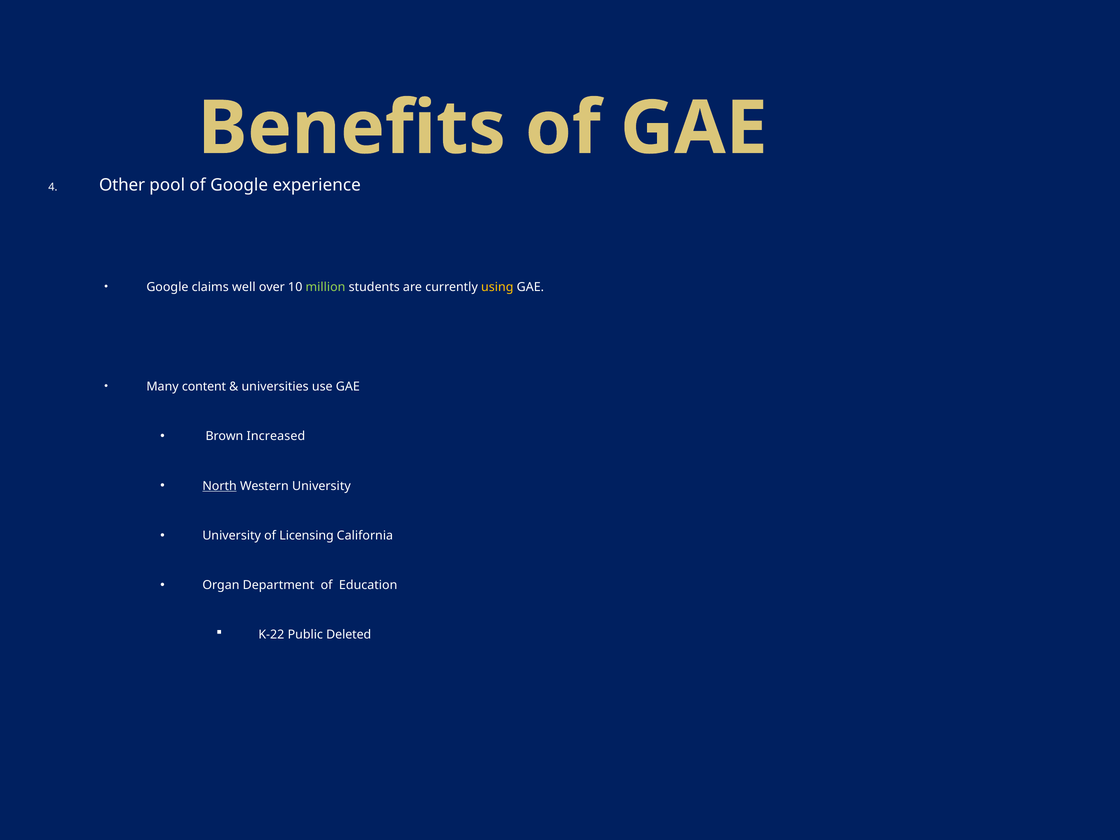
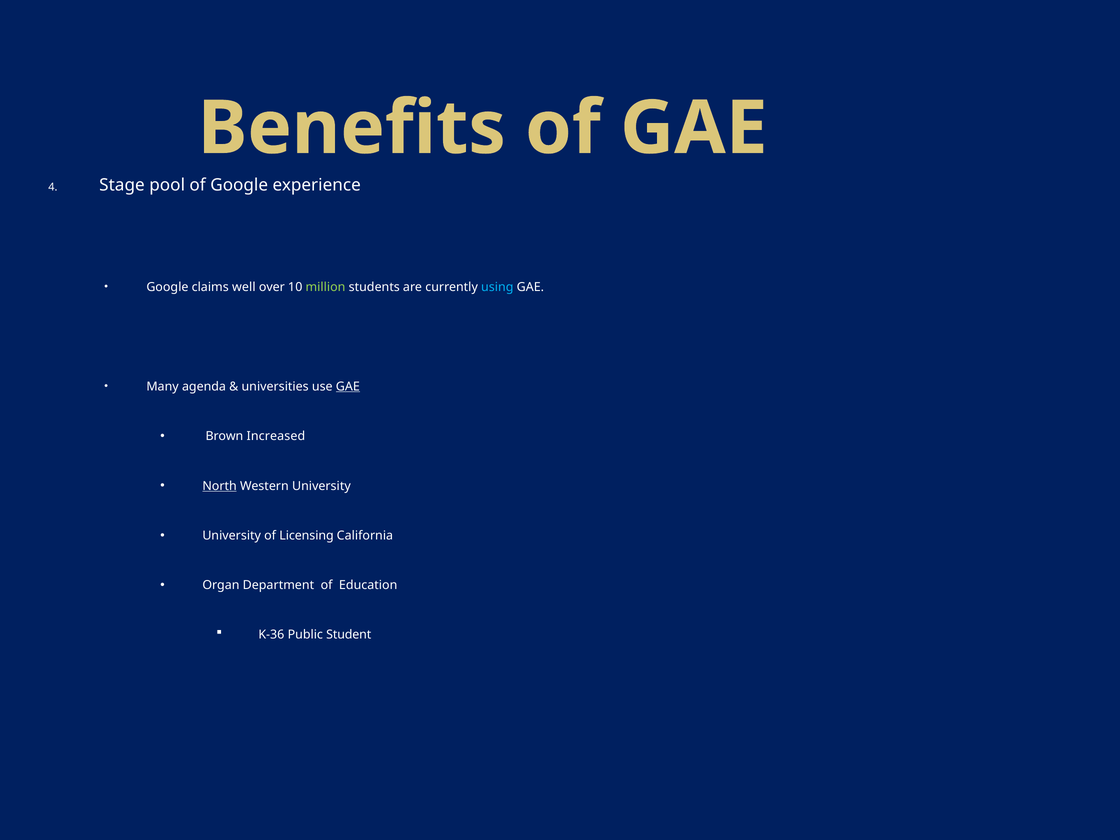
Other: Other -> Stage
using colour: yellow -> light blue
content: content -> agenda
GAE at (348, 386) underline: none -> present
K-22: K-22 -> K-36
Deleted: Deleted -> Student
